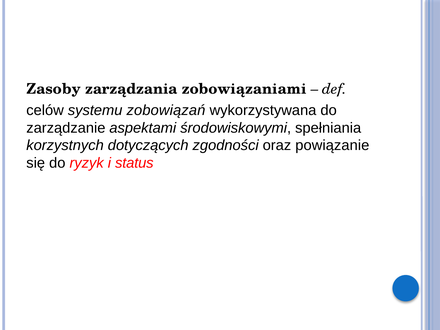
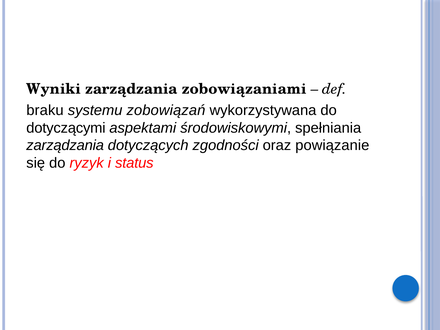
Zasoby: Zasoby -> Wyniki
celów: celów -> braku
zarządzanie: zarządzanie -> dotyczącymi
korzystnych at (65, 145): korzystnych -> zarządzania
